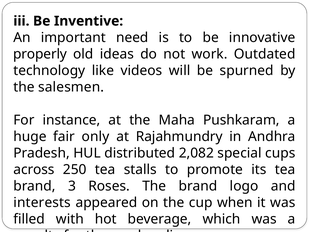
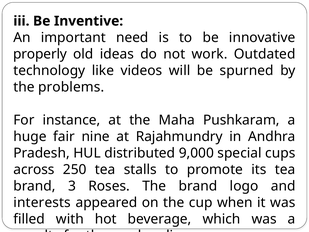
salesmen: salesmen -> problems
only: only -> nine
2,082: 2,082 -> 9,000
